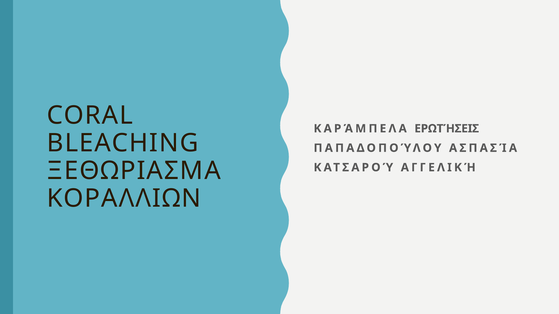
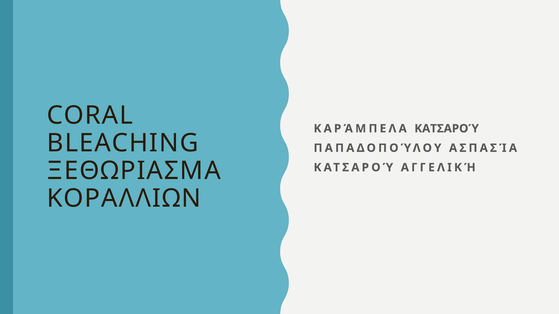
ΚΑΡΆΜΠΕΛΑ ΕΡΩΤΉΣΕΙΣ: ΕΡΩΤΉΣΕΙΣ -> ΚΑΤΣΑΡΟΎ
